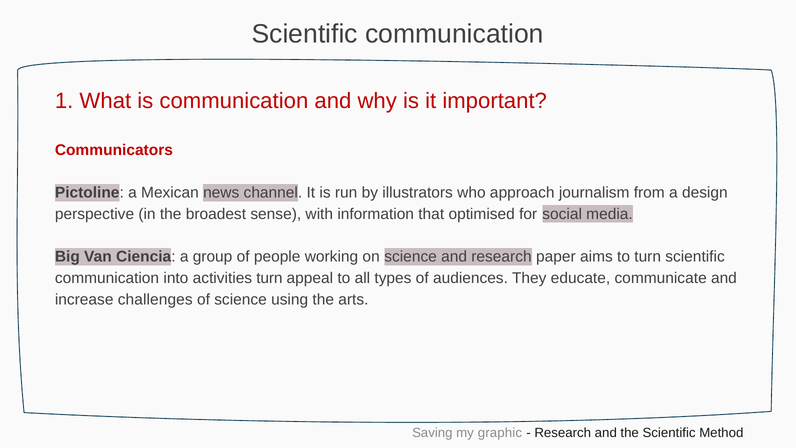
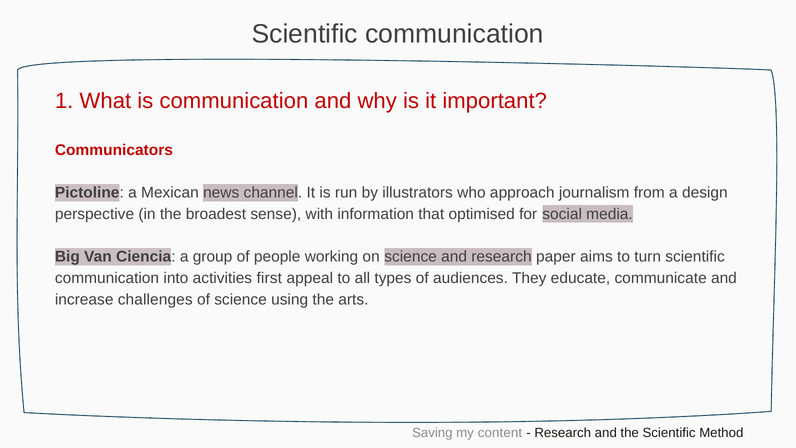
activities turn: turn -> first
graphic: graphic -> content
